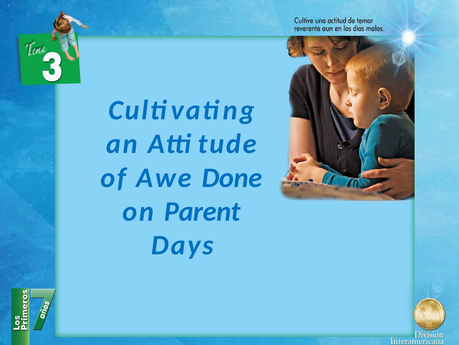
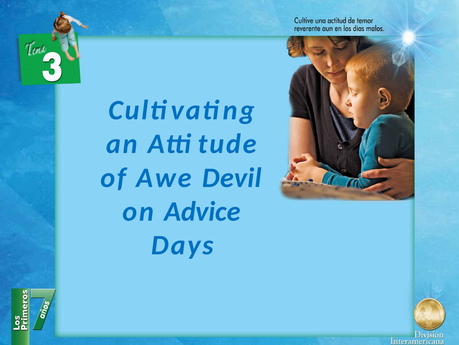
Done: Done -> Devil
Parent: Parent -> Advice
